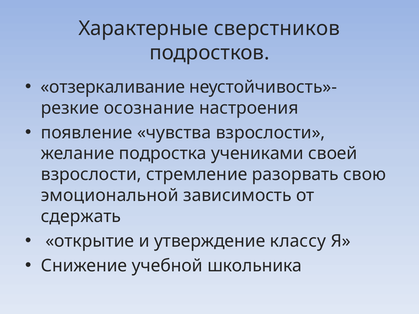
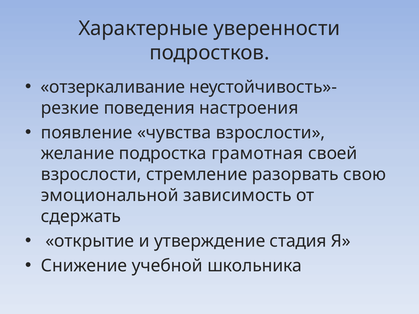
сверстников: сверстников -> уверенности
осознание: осознание -> поведения
учениками: учениками -> грамотная
классу: классу -> стадия
